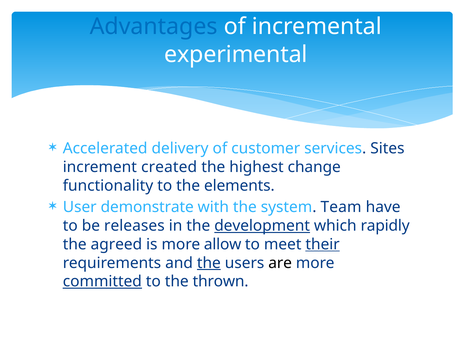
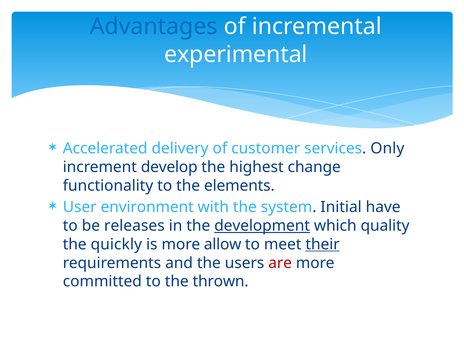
Sites: Sites -> Only
created: created -> develop
demonstrate: demonstrate -> environment
Team: Team -> Initial
rapidly: rapidly -> quality
agreed: agreed -> quickly
the at (209, 263) underline: present -> none
are colour: black -> red
committed underline: present -> none
